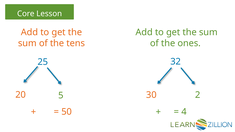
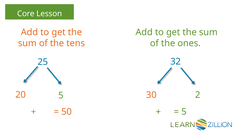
4 at (184, 112): 4 -> 5
